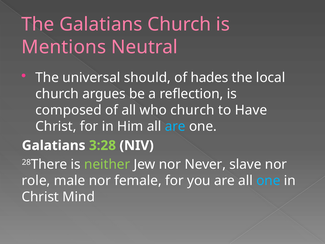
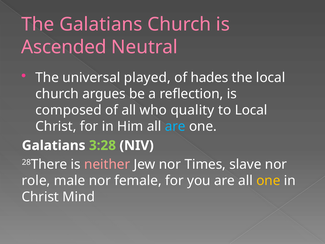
Mentions: Mentions -> Ascended
should: should -> played
who church: church -> quality
to Have: Have -> Local
neither colour: light green -> pink
Never: Never -> Times
one at (268, 181) colour: light blue -> yellow
